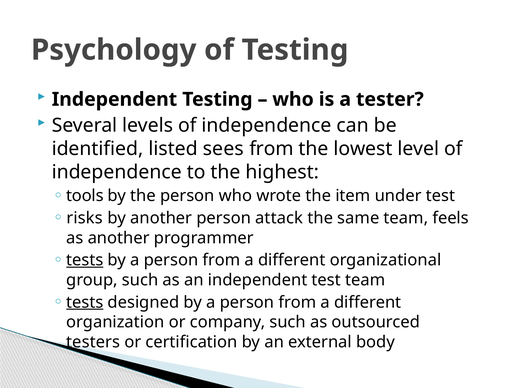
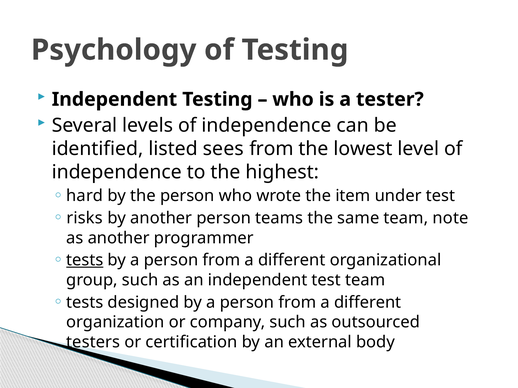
tools: tools -> hard
attack: attack -> teams
feels: feels -> note
tests at (85, 303) underline: present -> none
